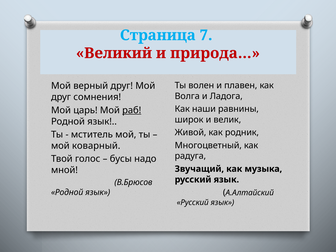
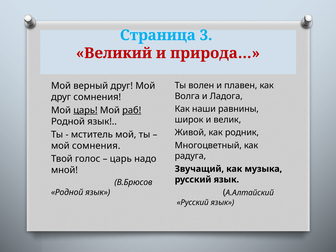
7: 7 -> 3
царь at (85, 110) underline: none -> present
мой коварный: коварный -> сомнения
бусы at (121, 159): бусы -> царь
